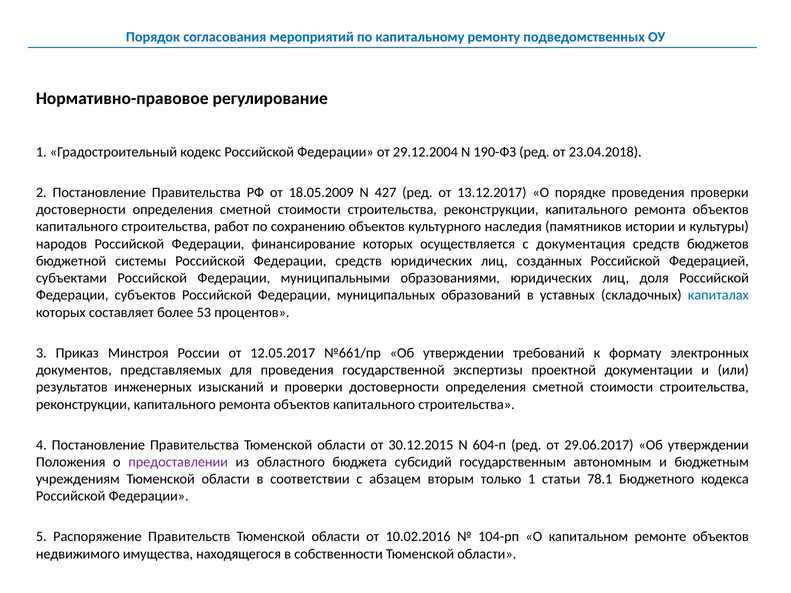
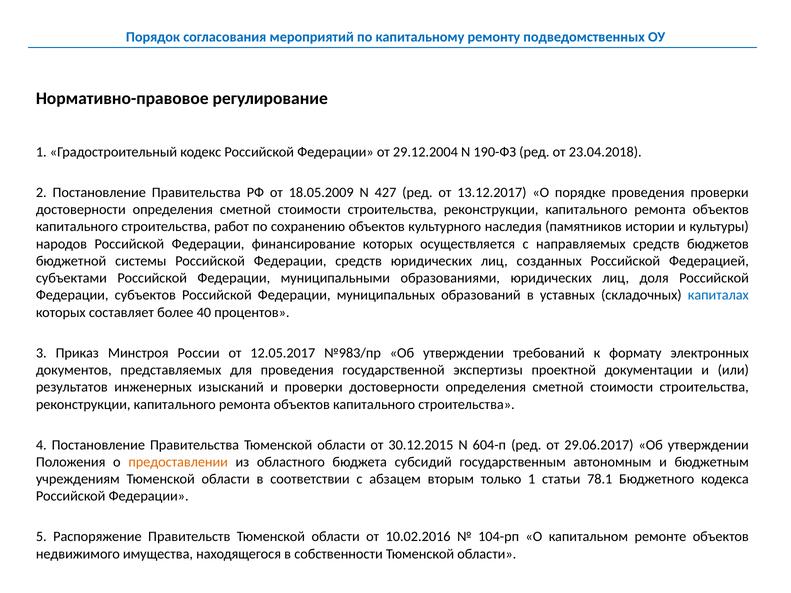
документация: документация -> направляемых
53: 53 -> 40
№661/пр: №661/пр -> №983/пр
предоставлении colour: purple -> orange
